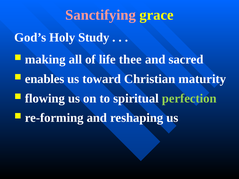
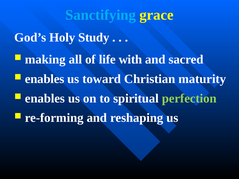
Sanctifying colour: pink -> light blue
thee: thee -> with
flowing at (45, 99): flowing -> enables
